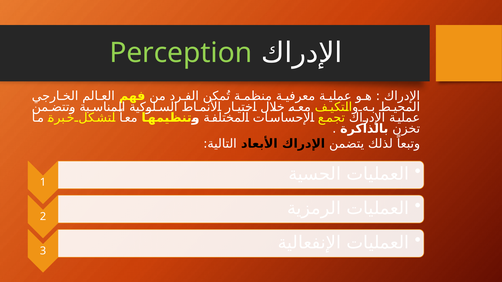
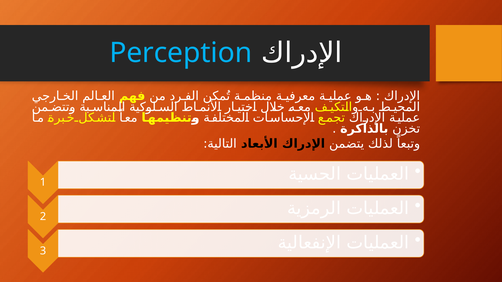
Perception colour: light green -> light blue
